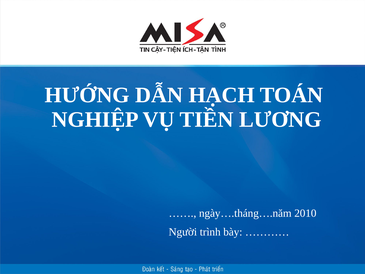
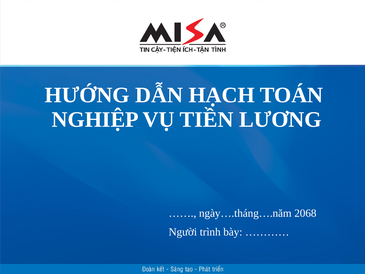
2010: 2010 -> 2068
